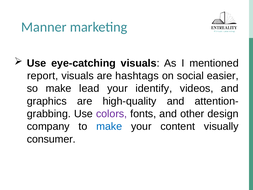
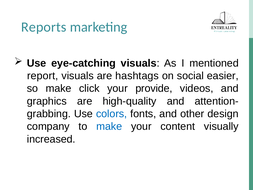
Manner: Manner -> Reports
lead: lead -> click
identify: identify -> provide
colors colour: purple -> blue
consumer: consumer -> increased
